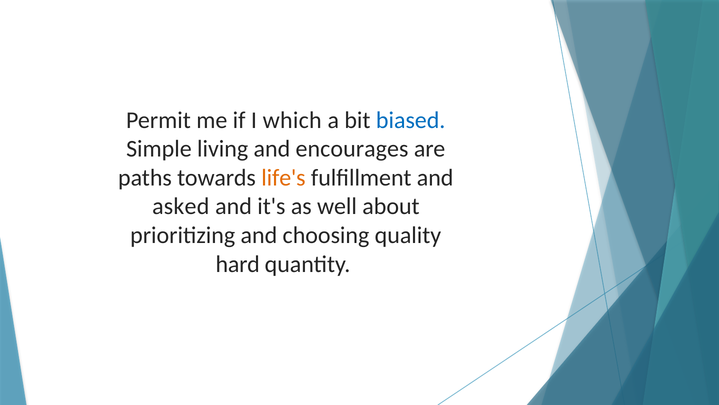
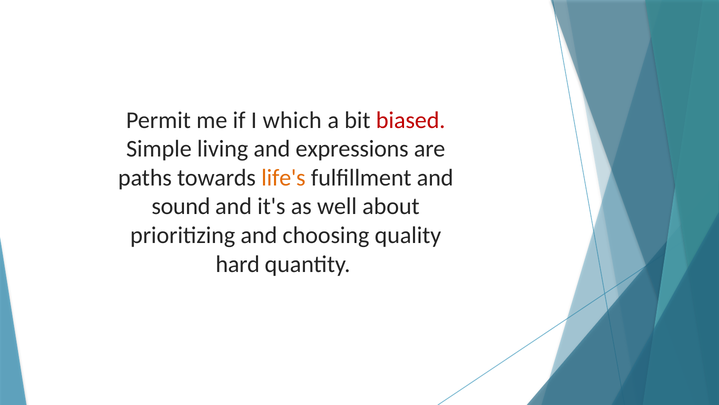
biased colour: blue -> red
encourages: encourages -> expressions
asked: asked -> sound
